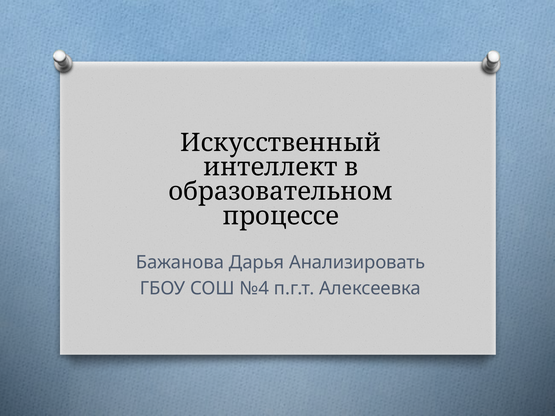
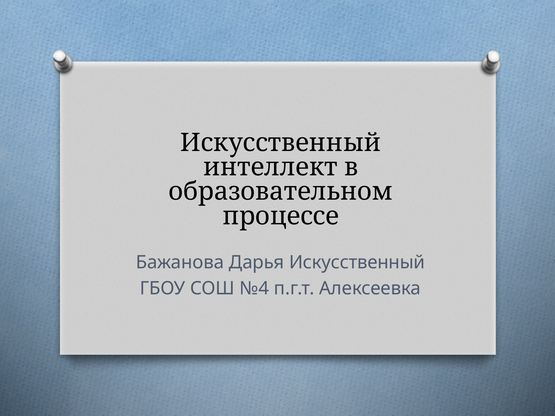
Дарья Анализировать: Анализировать -> Искусственный
